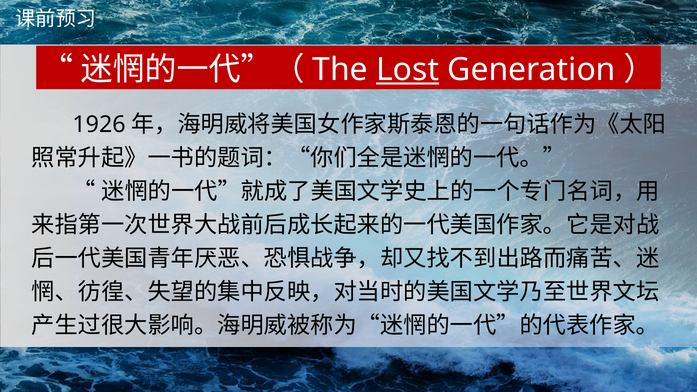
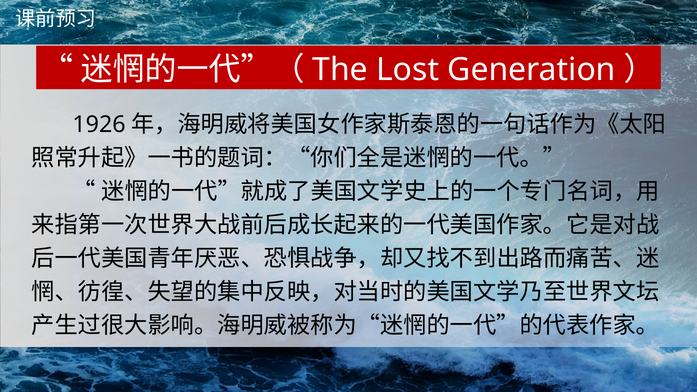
Lost underline: present -> none
